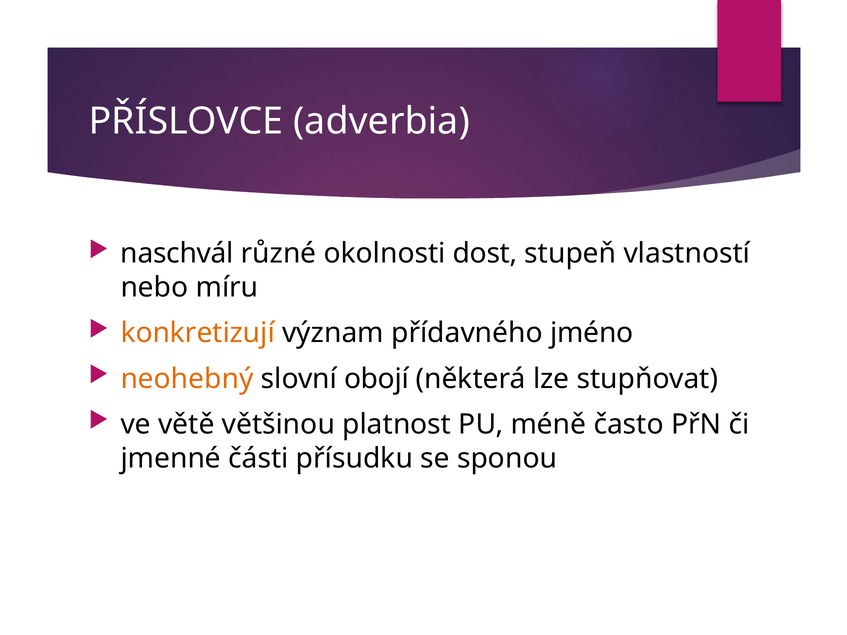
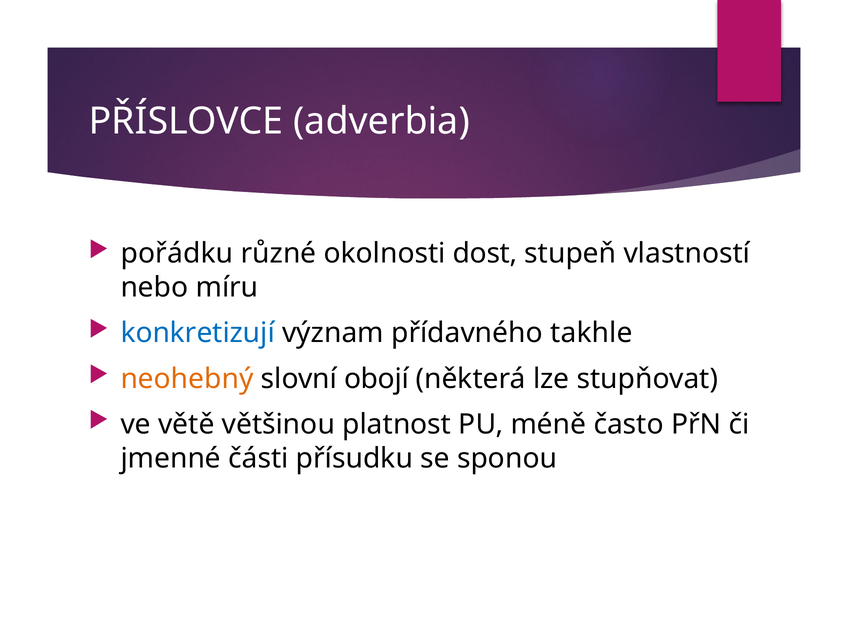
naschvál: naschvál -> pořádku
konkretizují colour: orange -> blue
jméno: jméno -> takhle
